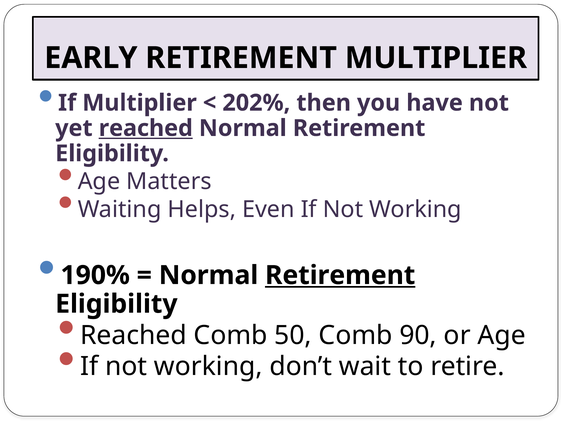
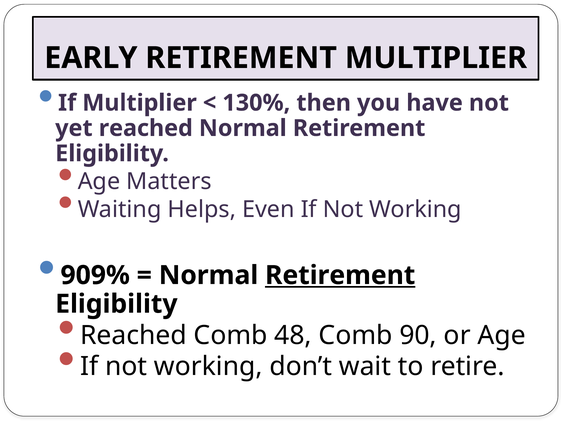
202%: 202% -> 130%
reached at (146, 128) underline: present -> none
190%: 190% -> 909%
50: 50 -> 48
